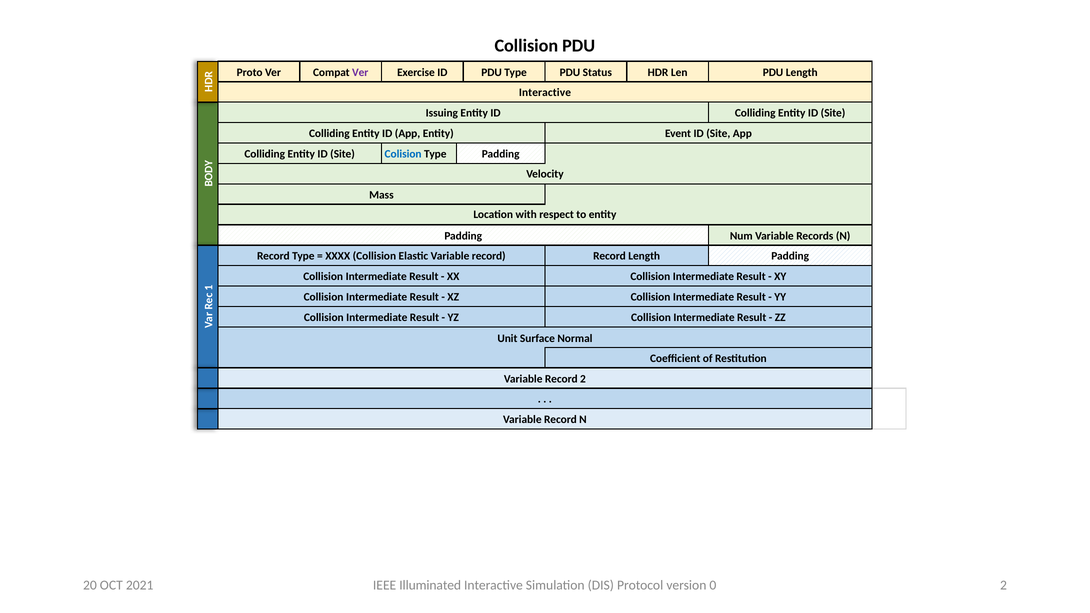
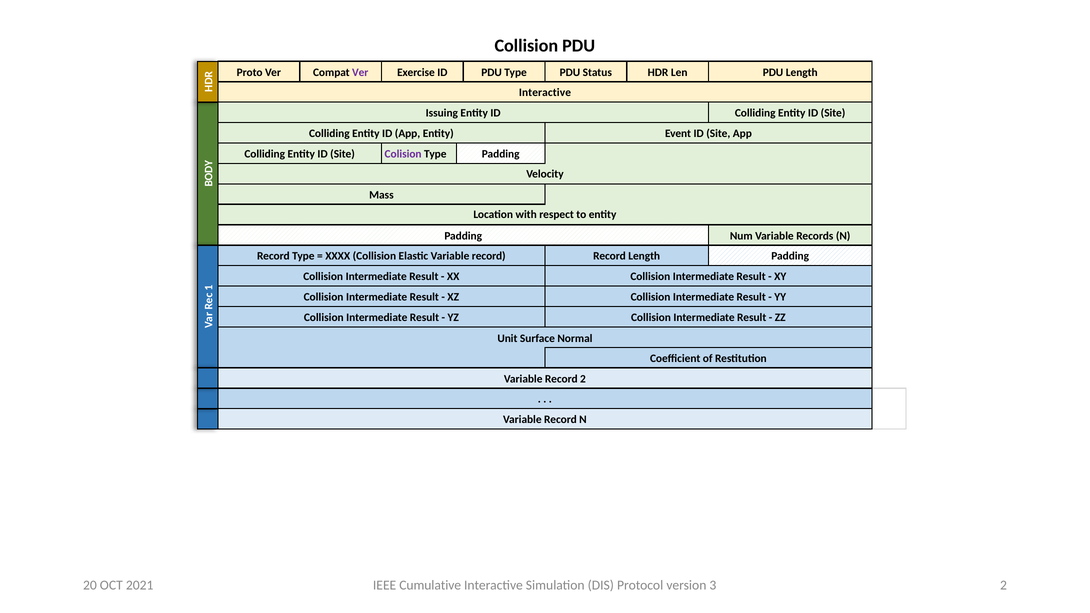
Colision colour: blue -> purple
Illuminated: Illuminated -> Cumulative
0: 0 -> 3
